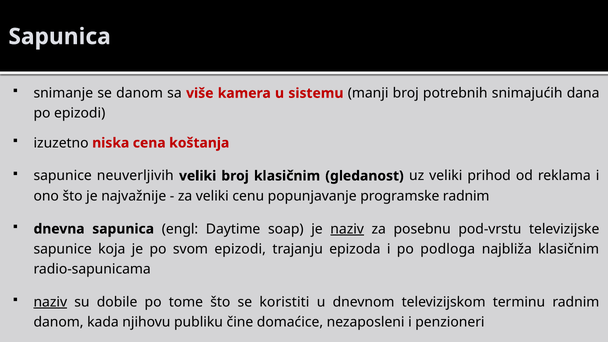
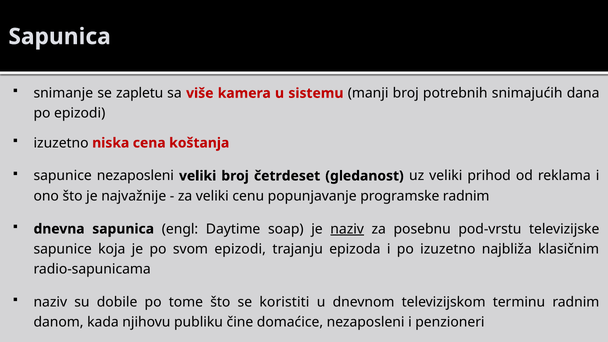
se danom: danom -> zapletu
sapunice neuverljivih: neuverljivih -> nezaposleni
broj klasičnim: klasičnim -> četrdeset
po podloga: podloga -> izuzetno
naziv at (50, 302) underline: present -> none
